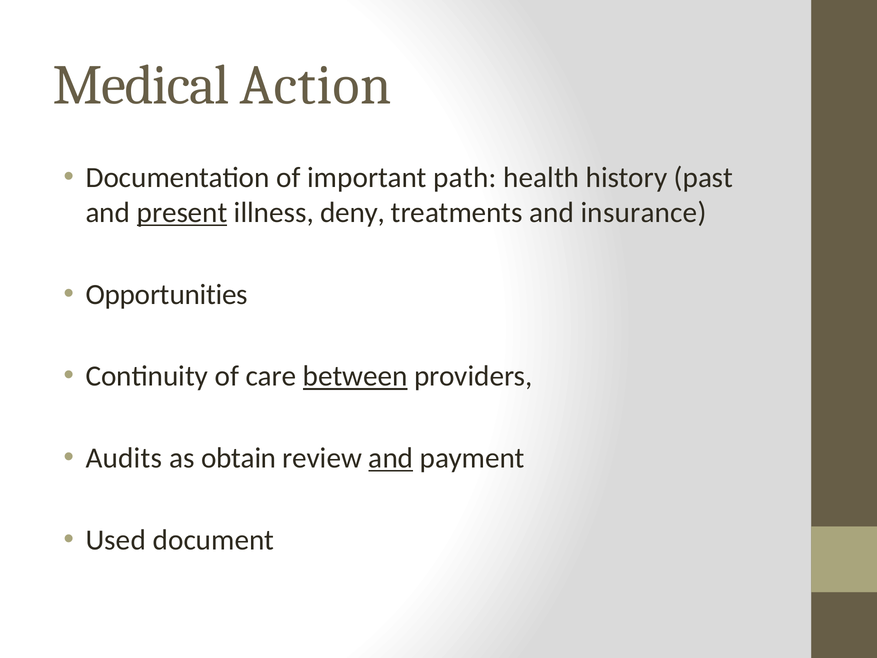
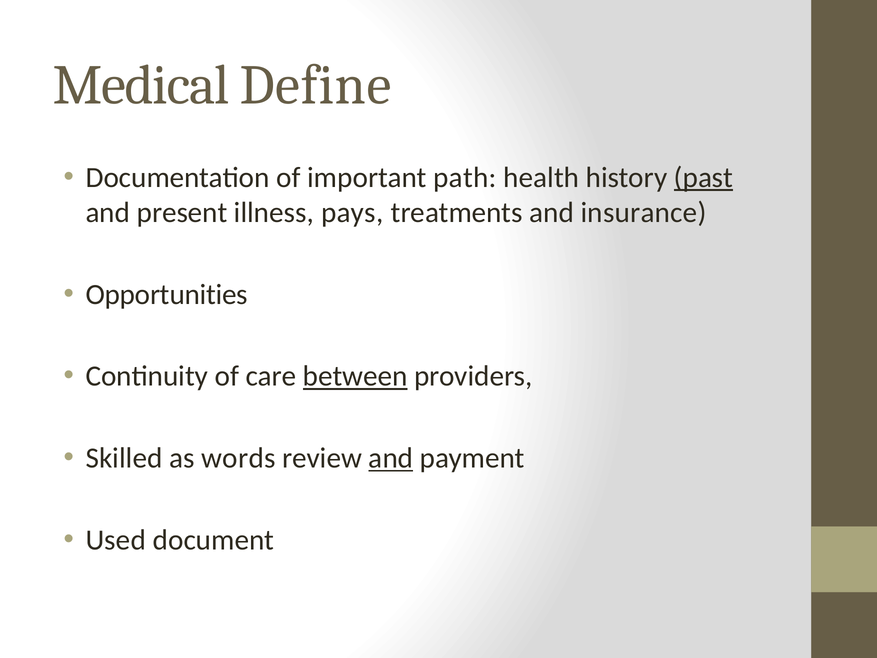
Action: Action -> Define
past underline: none -> present
present underline: present -> none
deny: deny -> pays
Audits: Audits -> Skilled
obtain: obtain -> words
